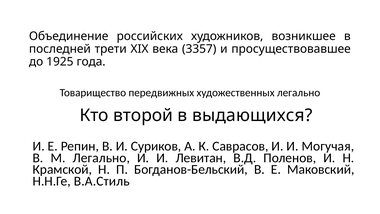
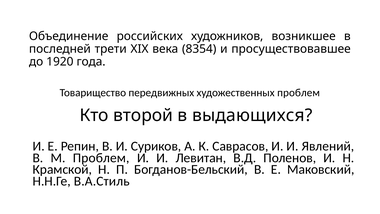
3357: 3357 -> 8354
1925: 1925 -> 1920
художественных легально: легально -> проблем
Могучая: Могучая -> Явлений
М Легально: Легально -> Проблем
